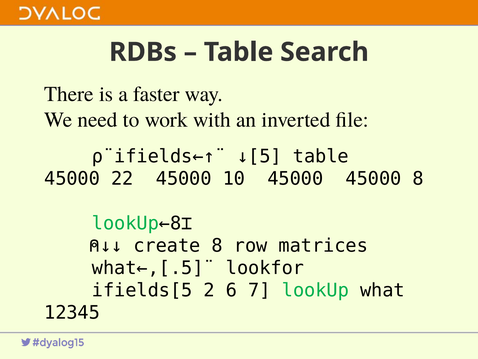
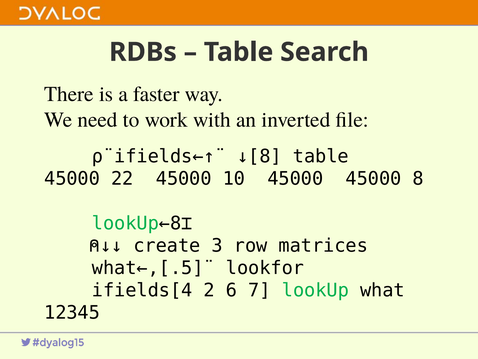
↓[5: ↓[5 -> ↓[8
create 8: 8 -> 3
ifields[5: ifields[5 -> ifields[4
